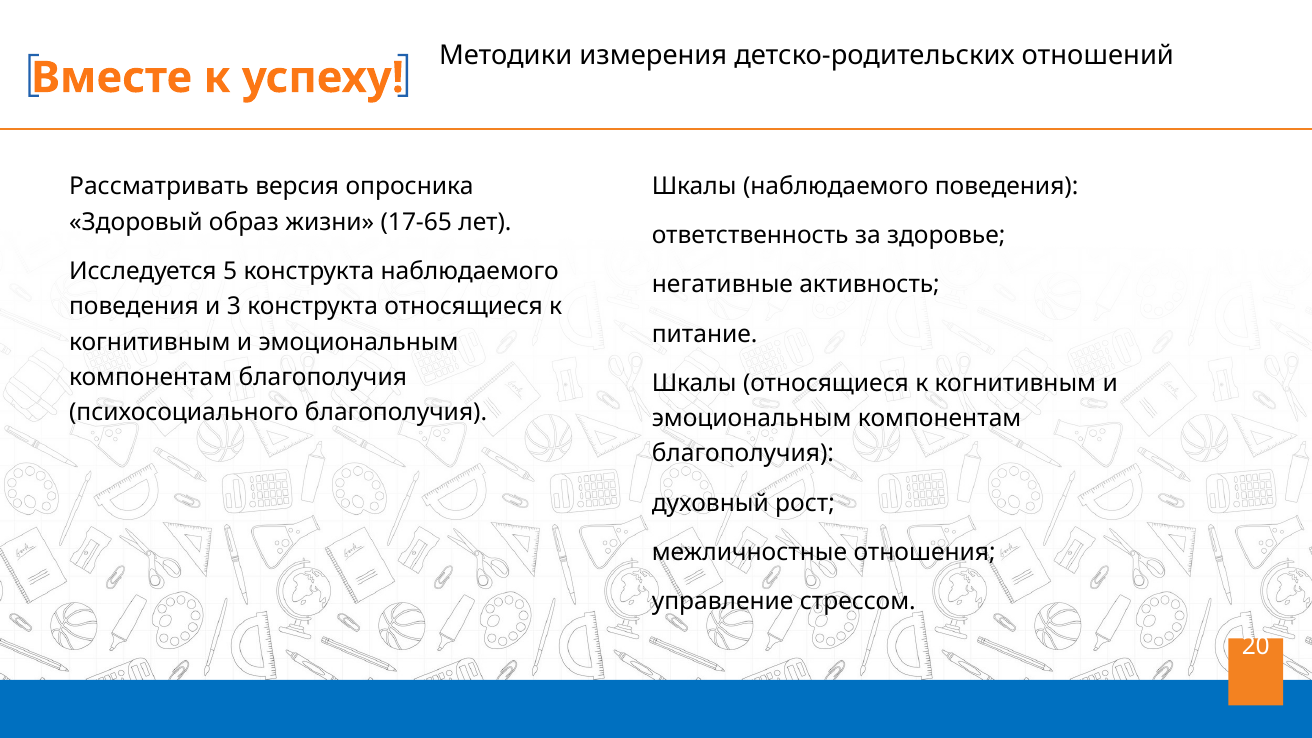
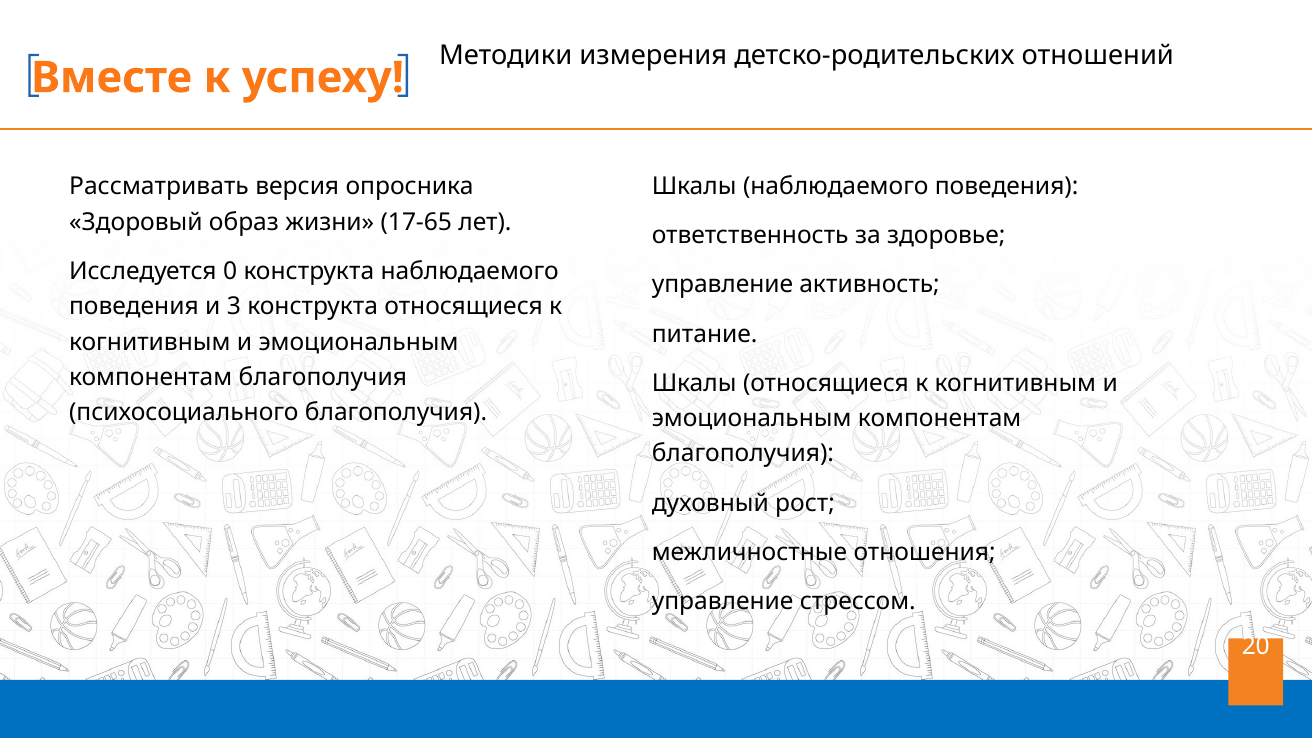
5: 5 -> 0
негативные at (722, 285): негативные -> управление
